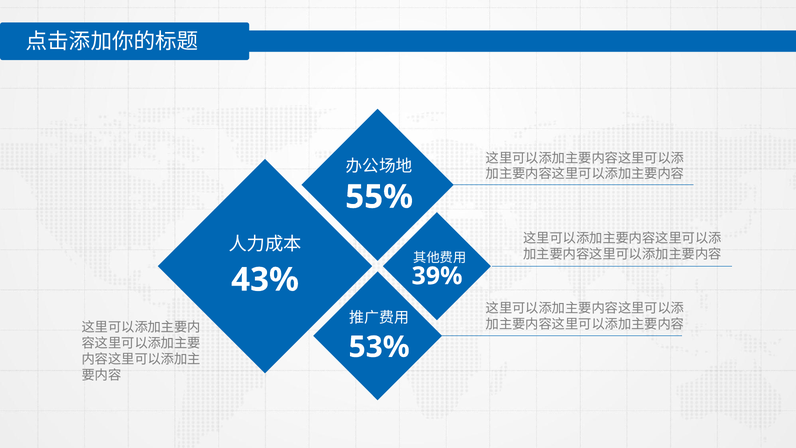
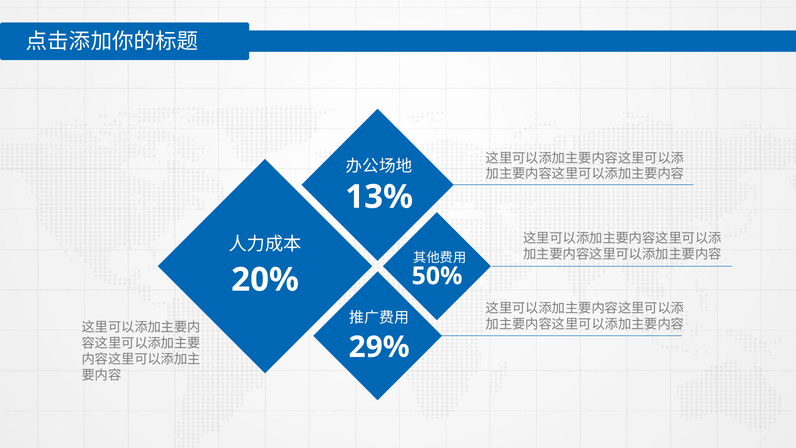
55%: 55% -> 13%
39%: 39% -> 50%
43%: 43% -> 20%
53%: 53% -> 29%
